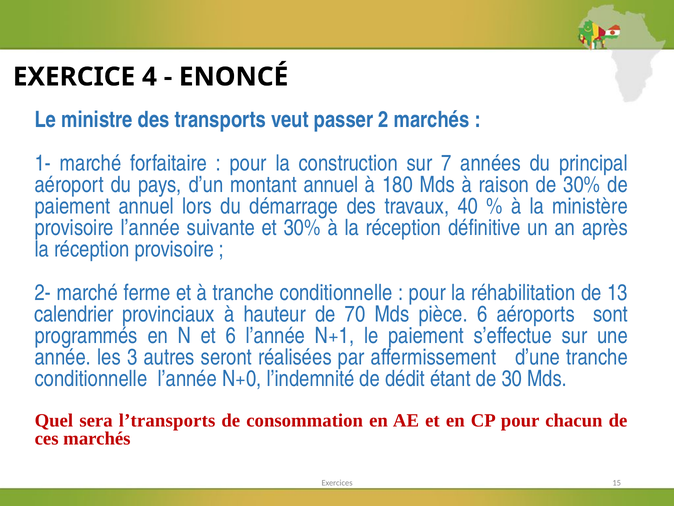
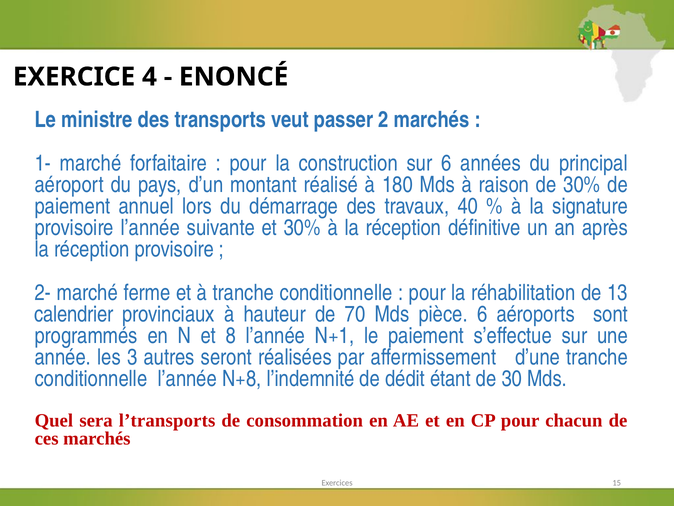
sur 7: 7 -> 6
montant annuel: annuel -> réalisé
ministère: ministère -> signature
et 6: 6 -> 8
N+0: N+0 -> N+8
